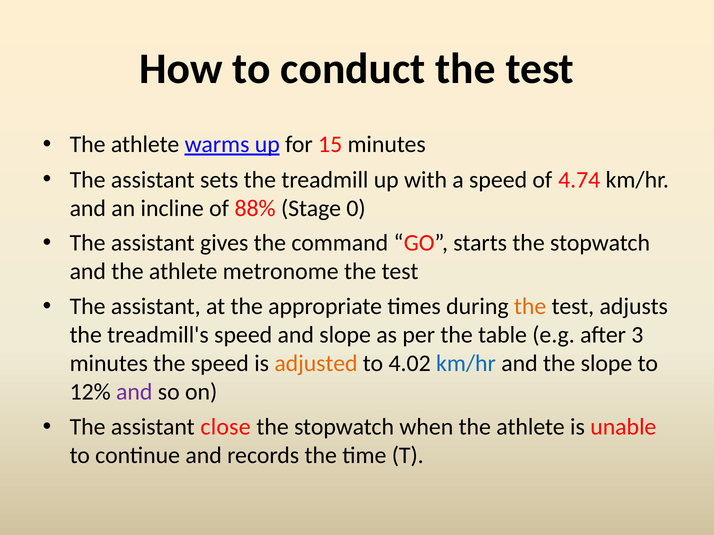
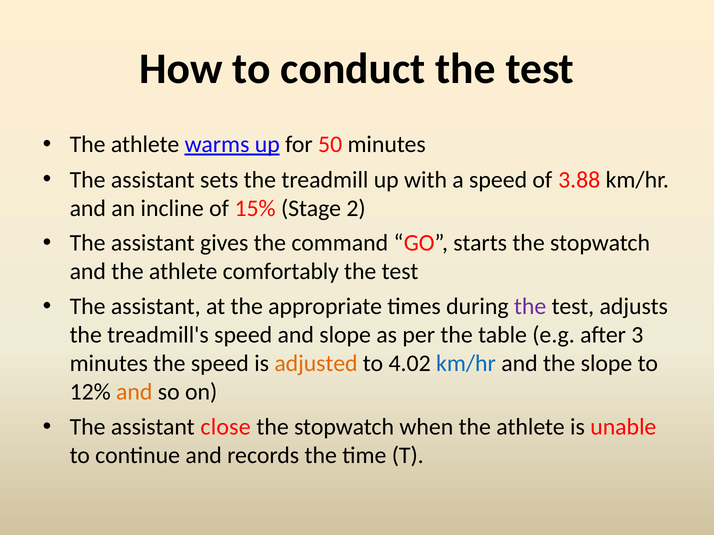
15: 15 -> 50
4.74: 4.74 -> 3.88
88%: 88% -> 15%
0: 0 -> 2
metronome: metronome -> comfortably
the at (530, 307) colour: orange -> purple
and at (134, 392) colour: purple -> orange
